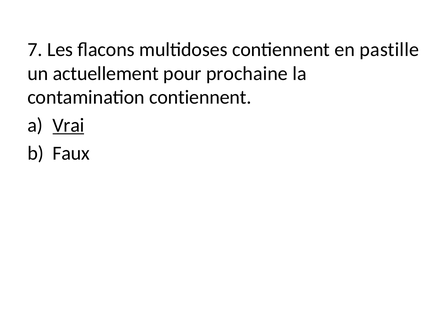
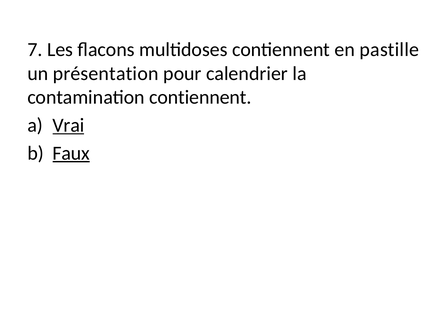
actuellement: actuellement -> présentation
prochaine: prochaine -> calendrier
Faux underline: none -> present
